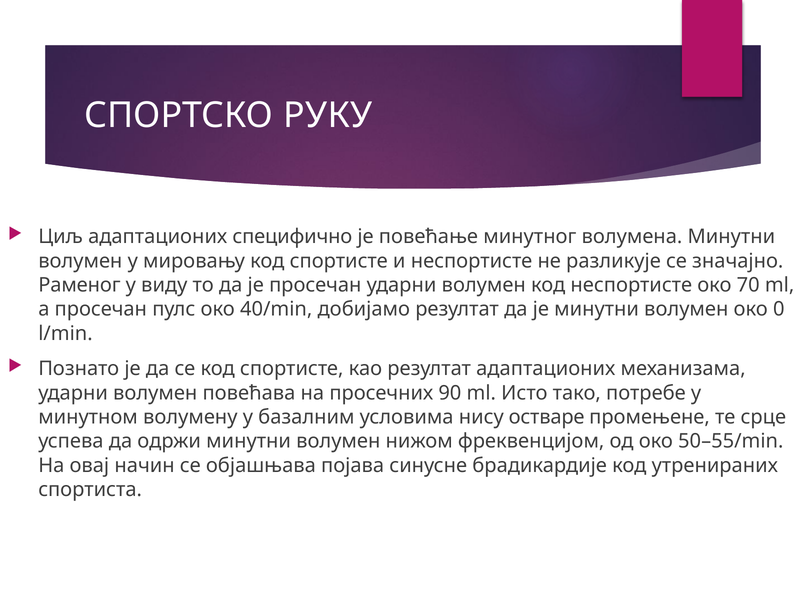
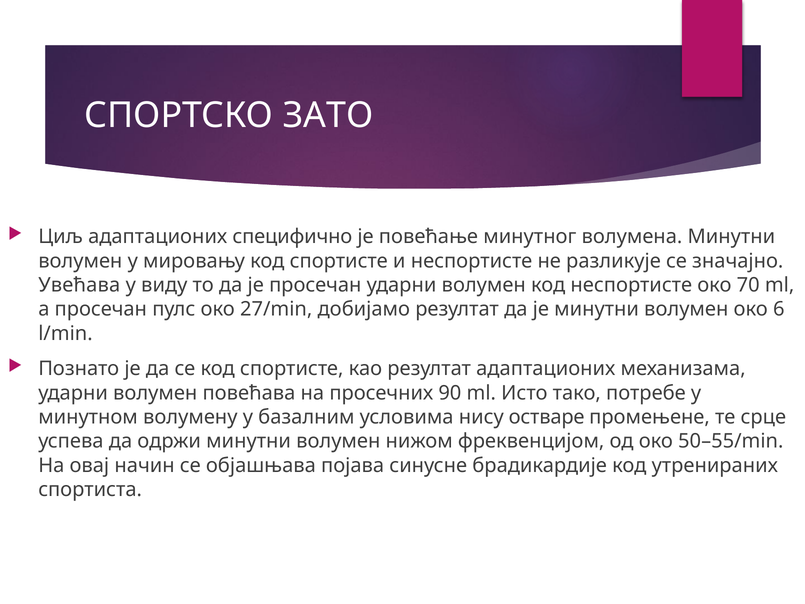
РУКУ: РУКУ -> ЗАТО
Раменог: Раменог -> Увећава
40/min: 40/min -> 27/min
0: 0 -> 6
